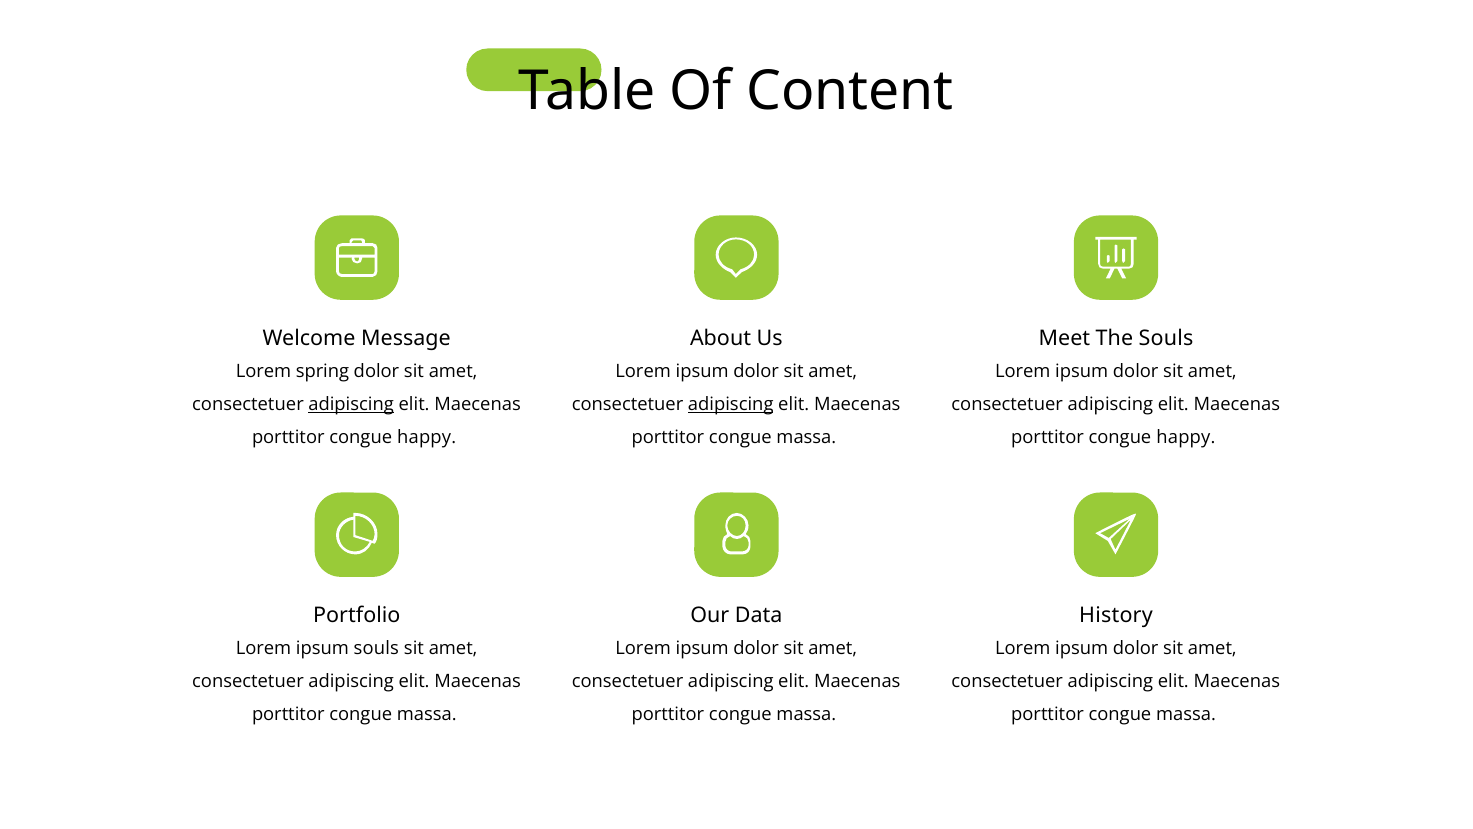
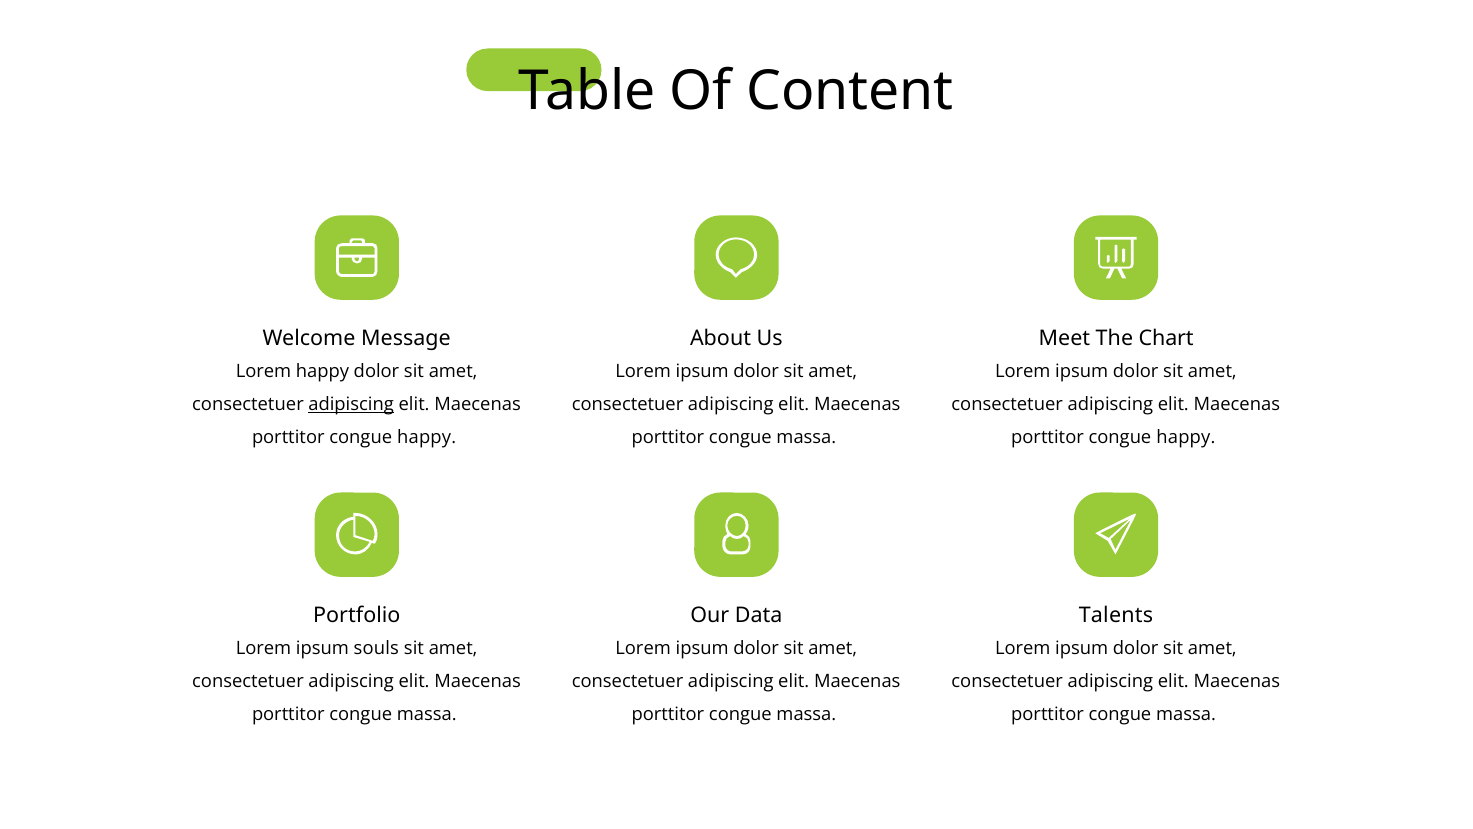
The Souls: Souls -> Chart
Lorem spring: spring -> happy
adipiscing at (731, 404) underline: present -> none
History: History -> Talents
